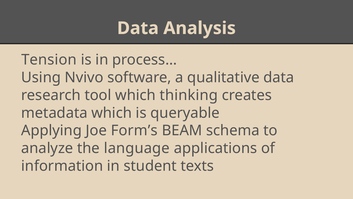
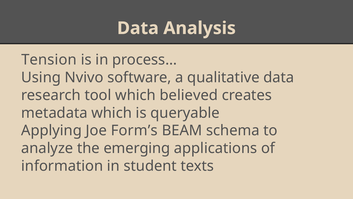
thinking: thinking -> believed
language: language -> emerging
